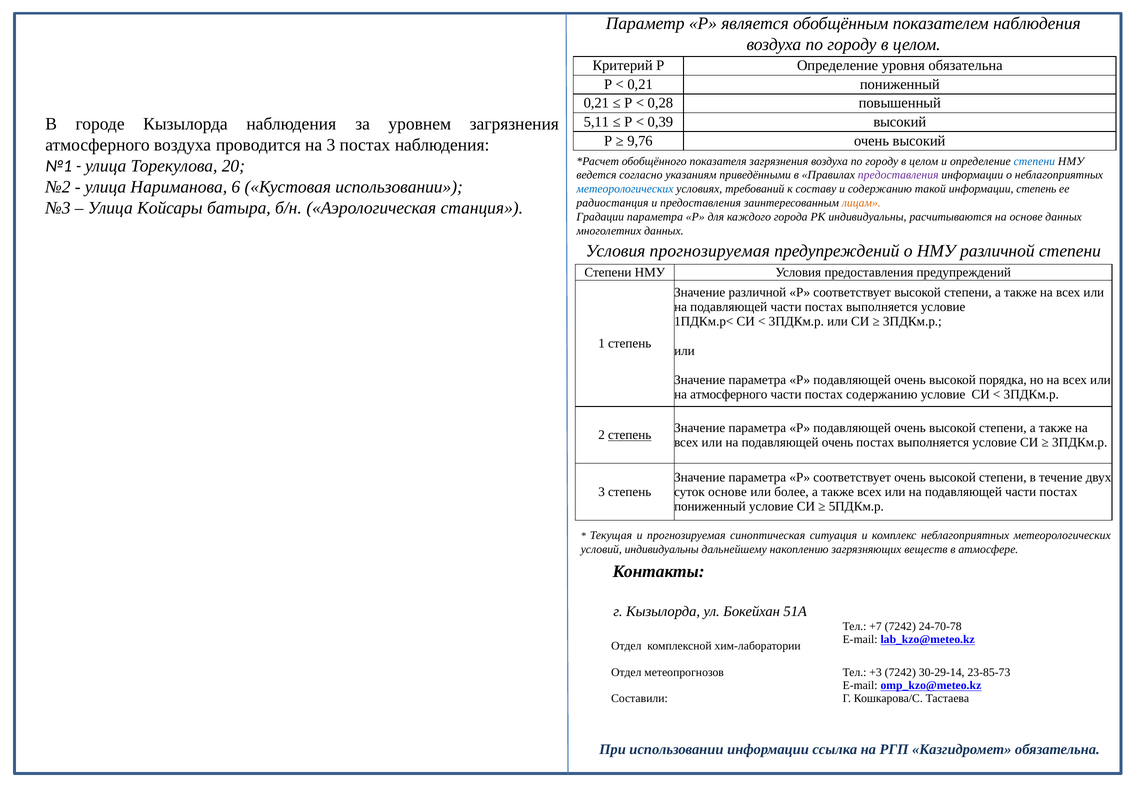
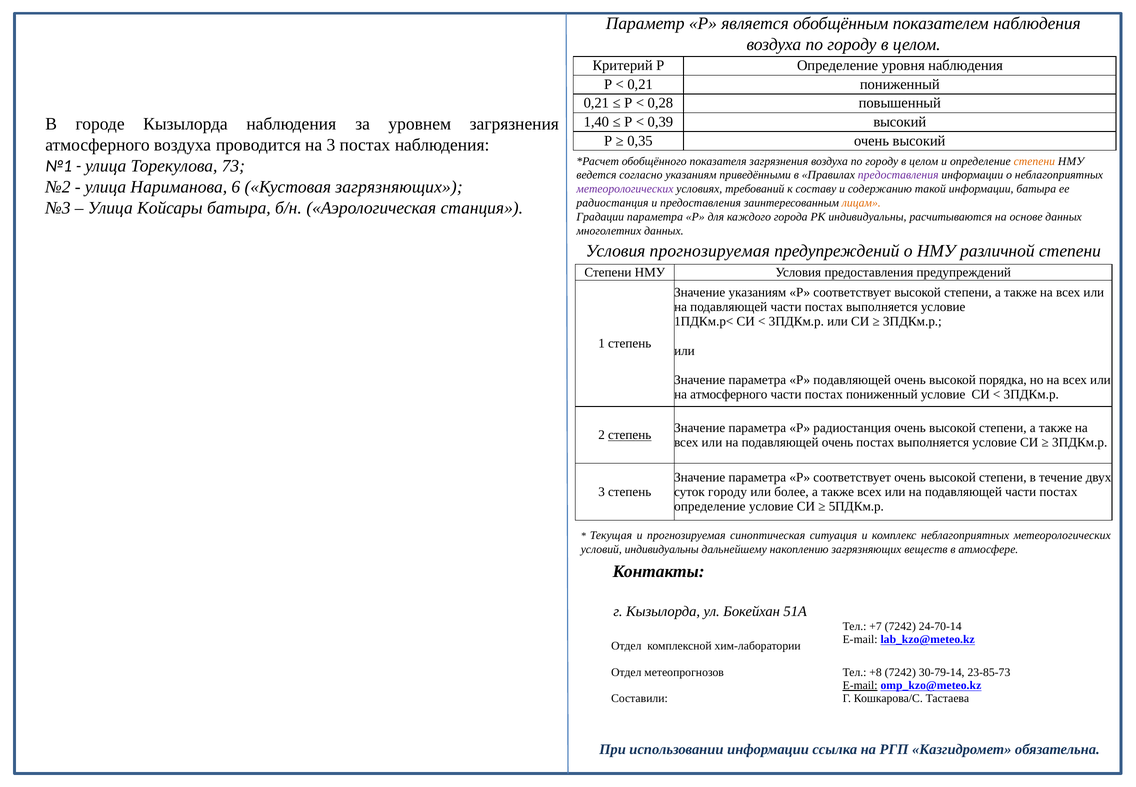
уровня обязательна: обязательна -> наблюдения
5,11: 5,11 -> 1,40
9,76: 9,76 -> 0,35
степени at (1034, 161) colour: blue -> orange
20: 20 -> 73
Кустовая использовании: использовании -> загрязняющих
метеорологических at (625, 189) colour: blue -> purple
информации степень: степень -> батыра
Значение различной: различной -> указаниям
постах содержанию: содержанию -> пониженный
подавляющей at (852, 427): подавляющей -> радиостанция
суток основе: основе -> городу
пониженный at (710, 506): пониженный -> определение
24-70-78: 24-70-78 -> 24-70-14
+3: +3 -> +8
30-29-14: 30-29-14 -> 30-79-14
E-mail at (860, 685) underline: none -> present
